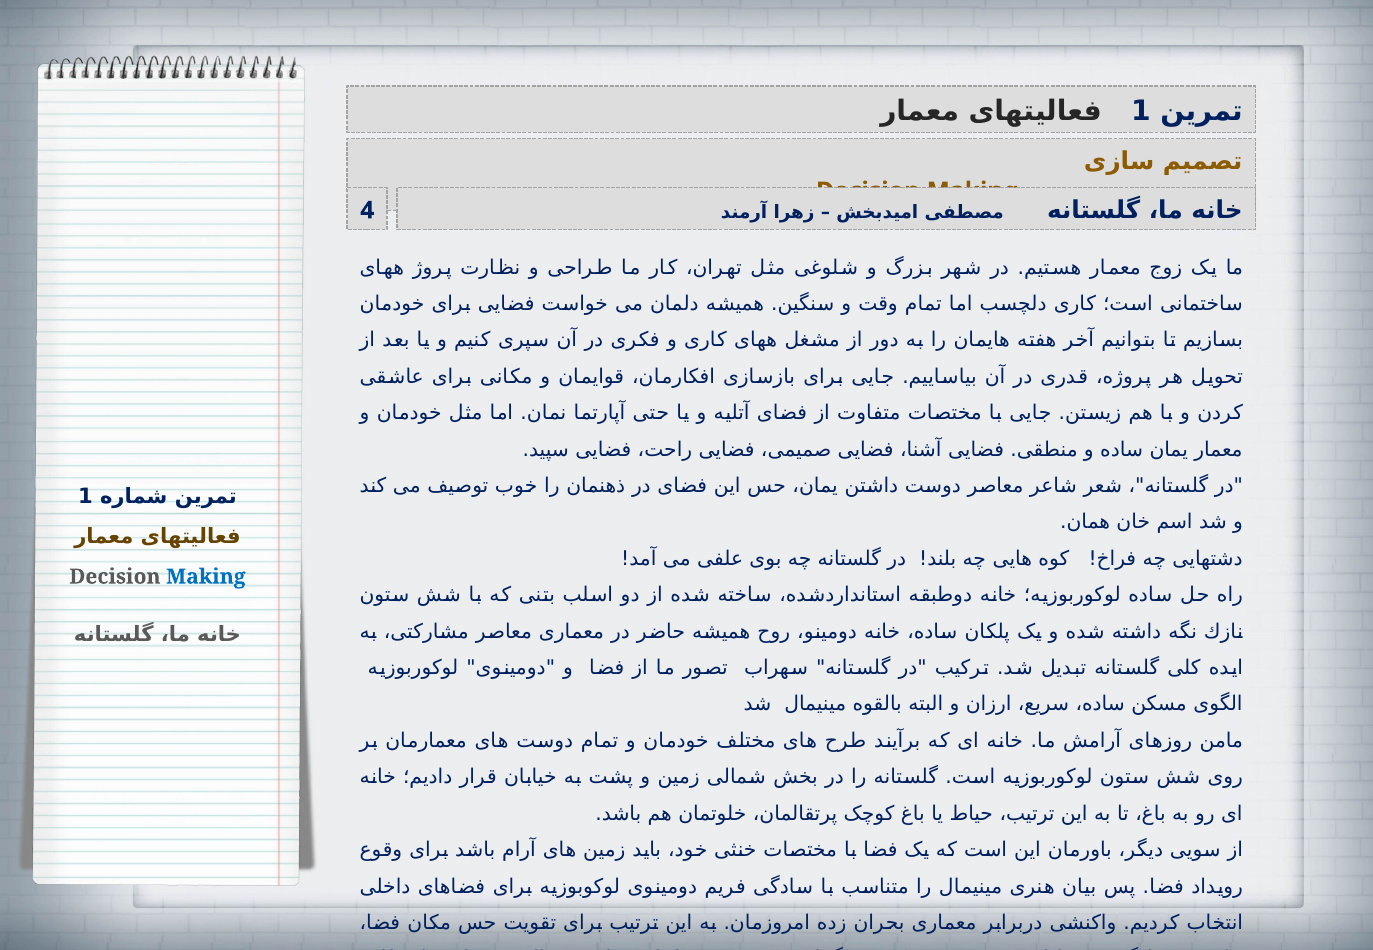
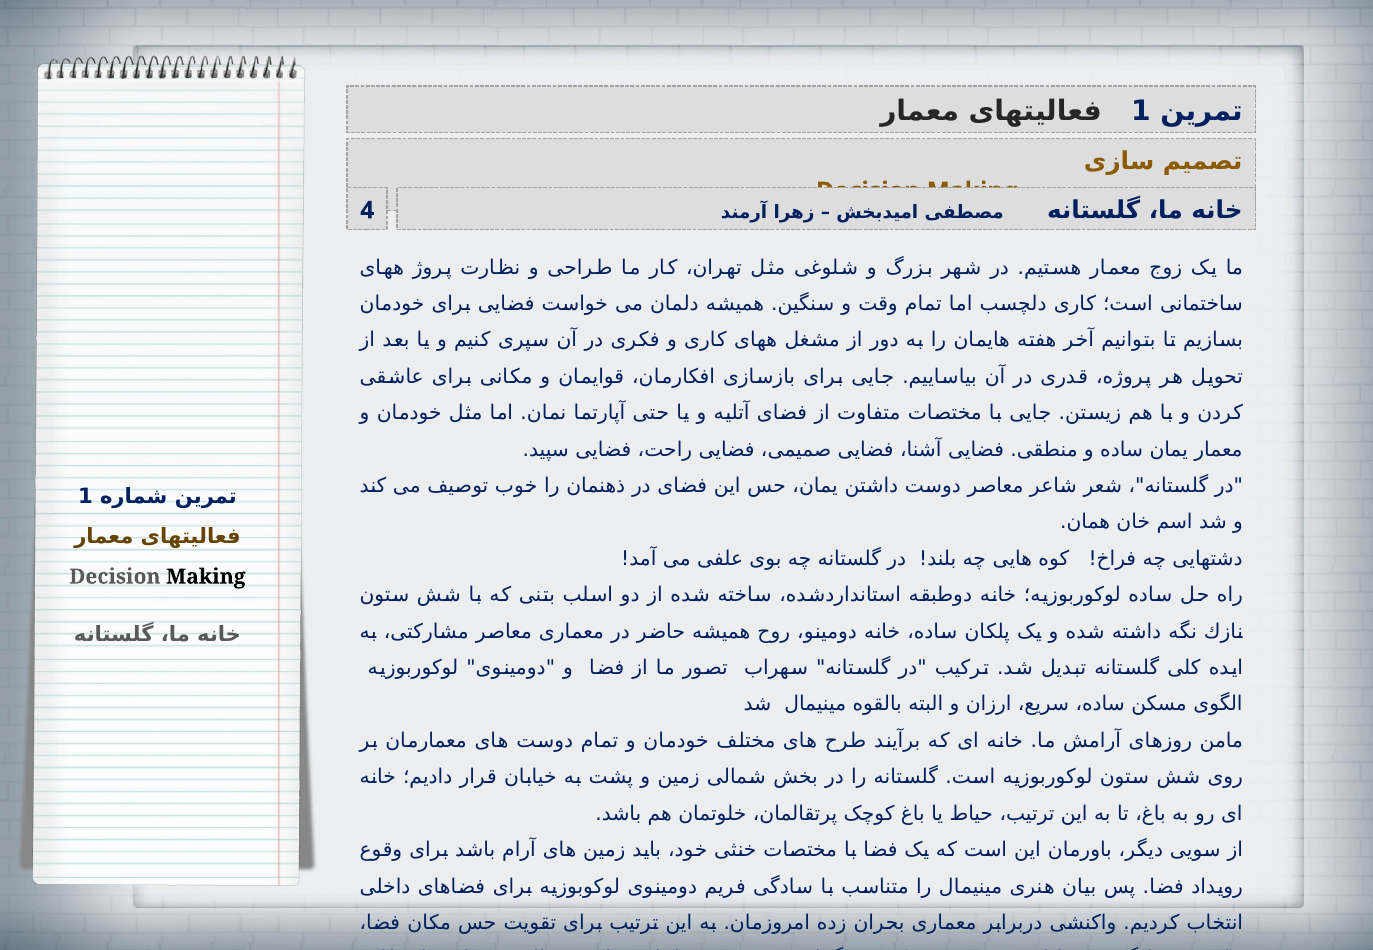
Making at (206, 577) colour: blue -> black
